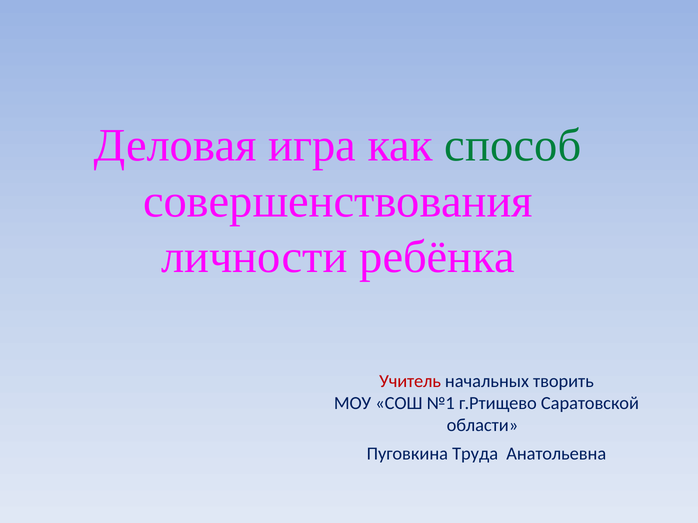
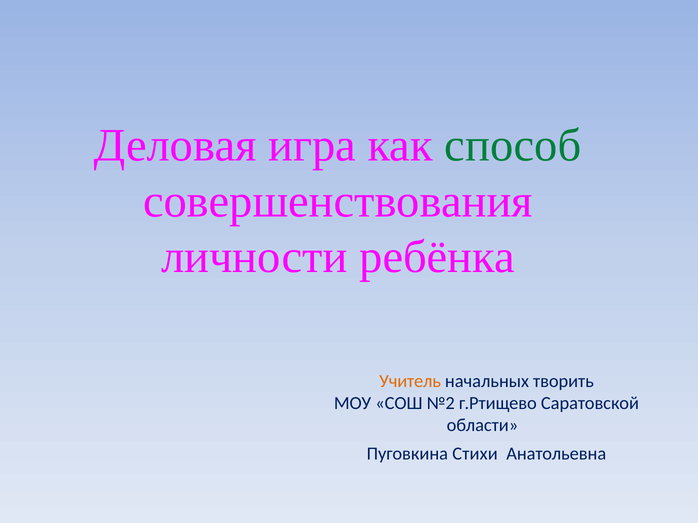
Учитель colour: red -> orange
№1: №1 -> №2
Труда: Труда -> Стихи
